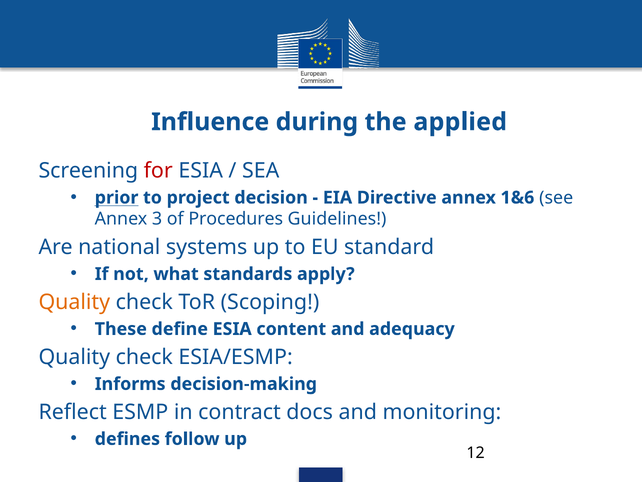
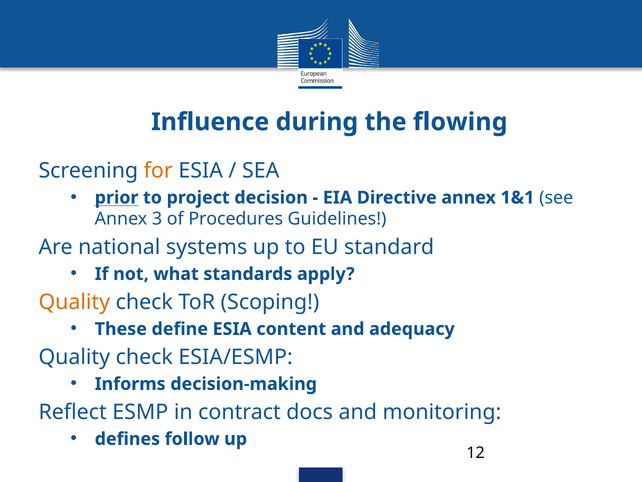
applied: applied -> flowing
for colour: red -> orange
1&6: 1&6 -> 1&1
